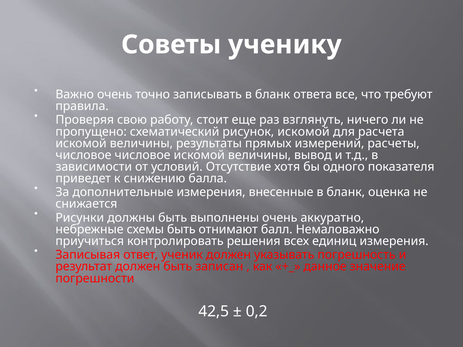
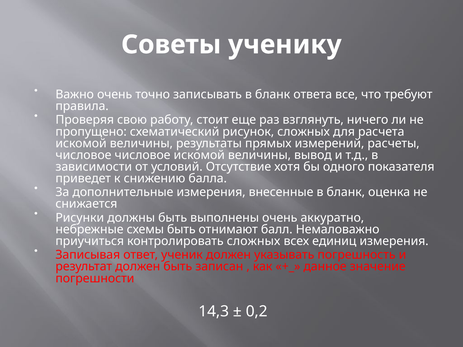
рисунок искомой: искомой -> сложных
контролировать решения: решения -> сложных
42,5: 42,5 -> 14,3
